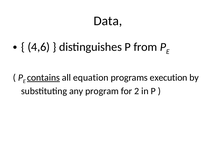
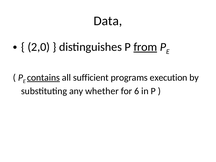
4,6: 4,6 -> 2,0
from underline: none -> present
equation: equation -> sufficient
program: program -> whether
2: 2 -> 6
